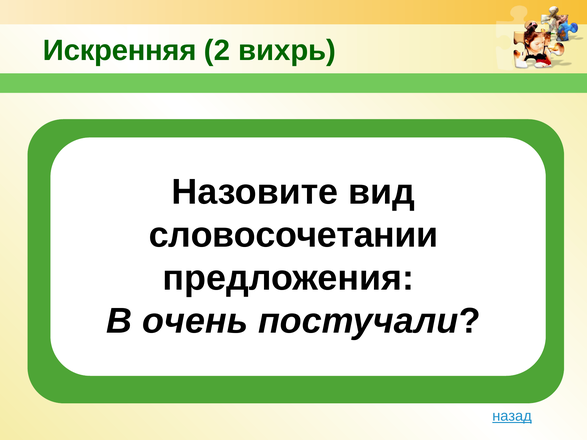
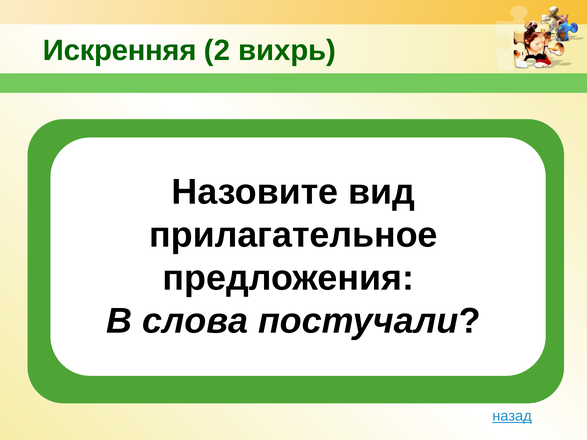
словосочетании: словосочетании -> прилагательное
очень: очень -> слова
